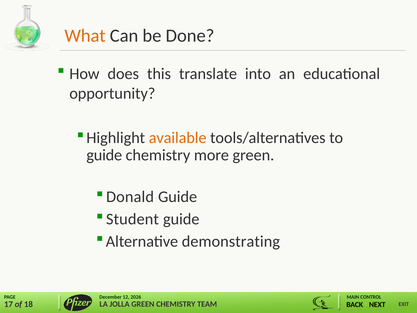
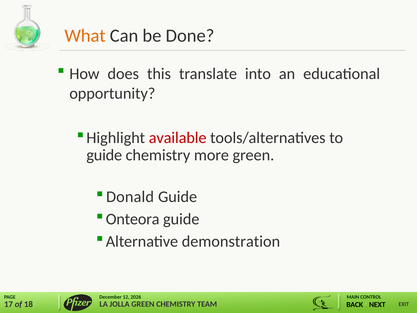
available colour: orange -> red
Student: Student -> Onteora
demonstrating: demonstrating -> demonstration
